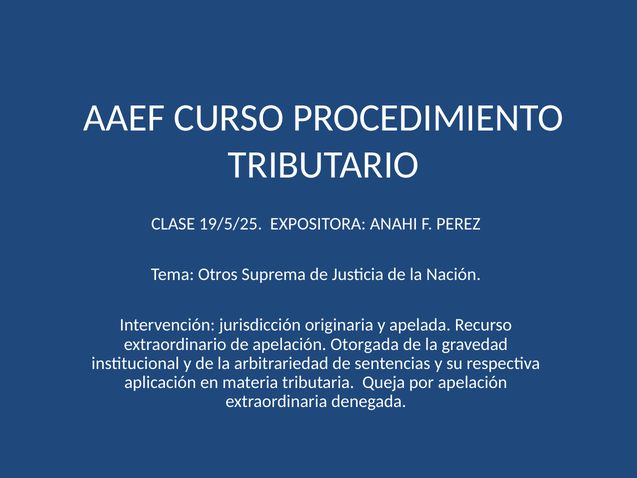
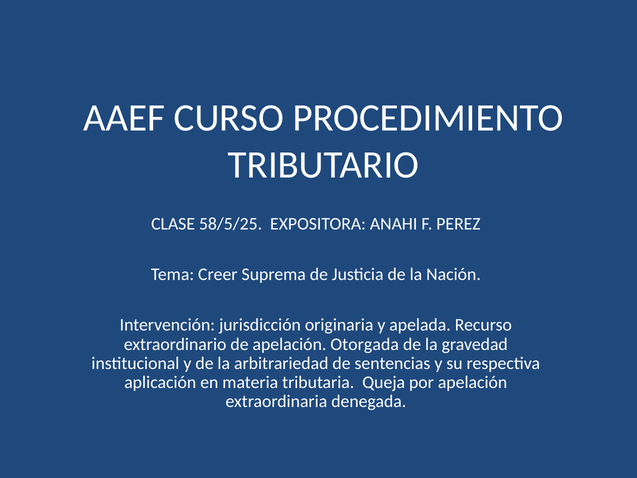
19/5/25: 19/5/25 -> 58/5/25
Otros: Otros -> Creer
